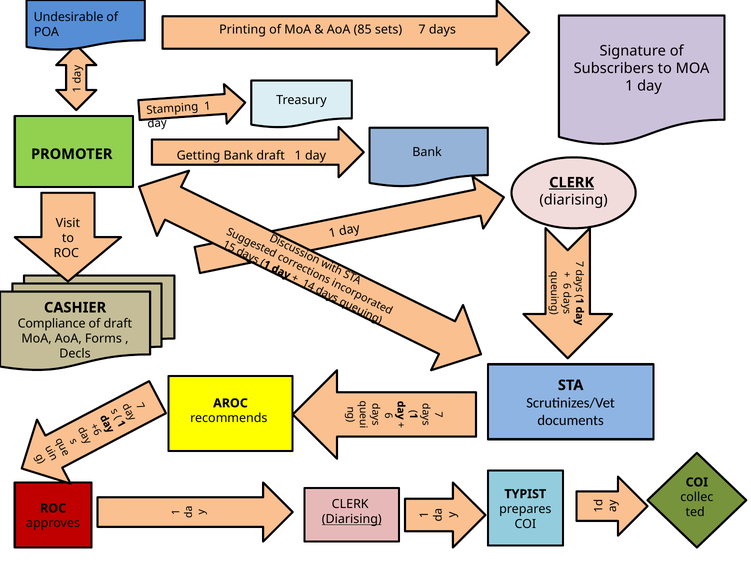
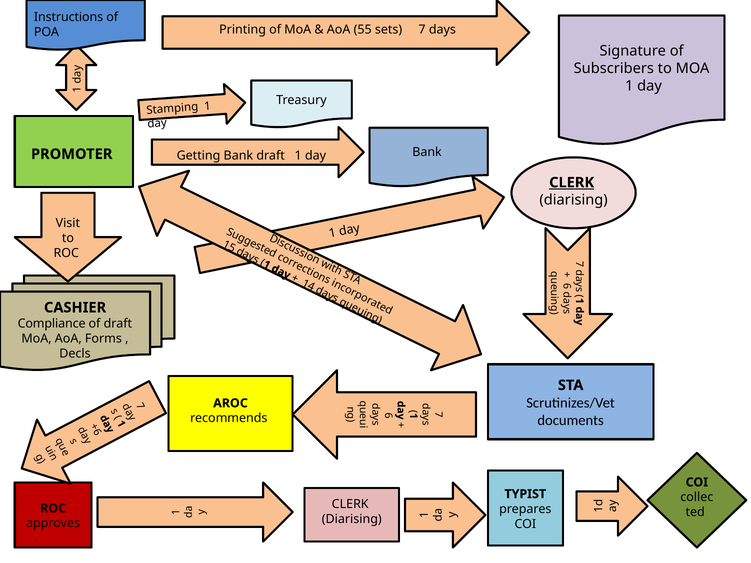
Undesirable: Undesirable -> Instructions
85: 85 -> 55
Diarising at (352, 520) underline: present -> none
